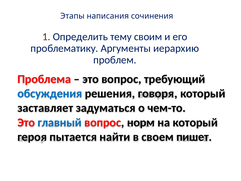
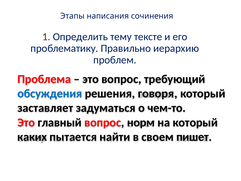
своим: своим -> тексте
Аргументы: Аргументы -> Правильно
главный colour: blue -> black
героя: героя -> каких
